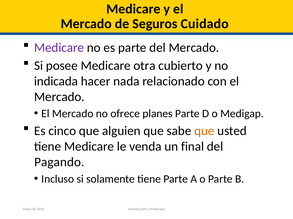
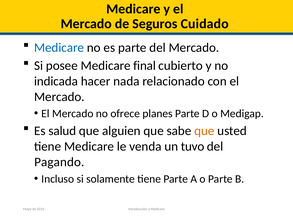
Medicare at (59, 48) colour: purple -> blue
otra: otra -> final
cinco: cinco -> salud
final: final -> tuvo
